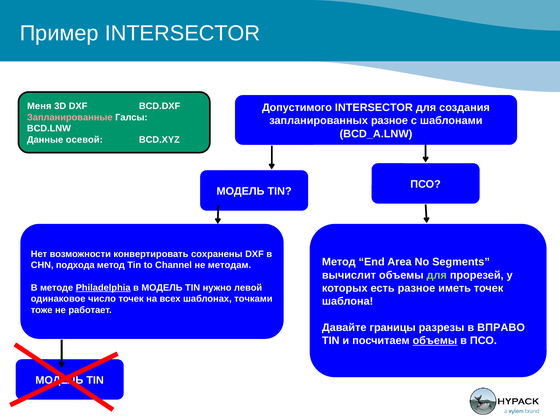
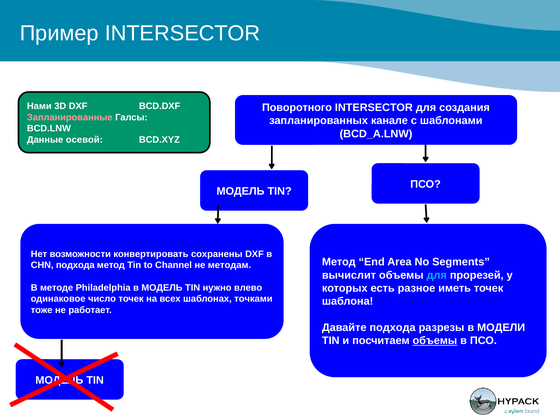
Меня: Меня -> Нами
Допустимого: Допустимого -> Поворотного
запланированных разное: разное -> канале
для at (437, 275) colour: light green -> light blue
Philadelphia underline: present -> none
левой: левой -> влево
Давайте границы: границы -> подхода
ВПРАВО: ВПРАВО -> МОДЕЛИ
